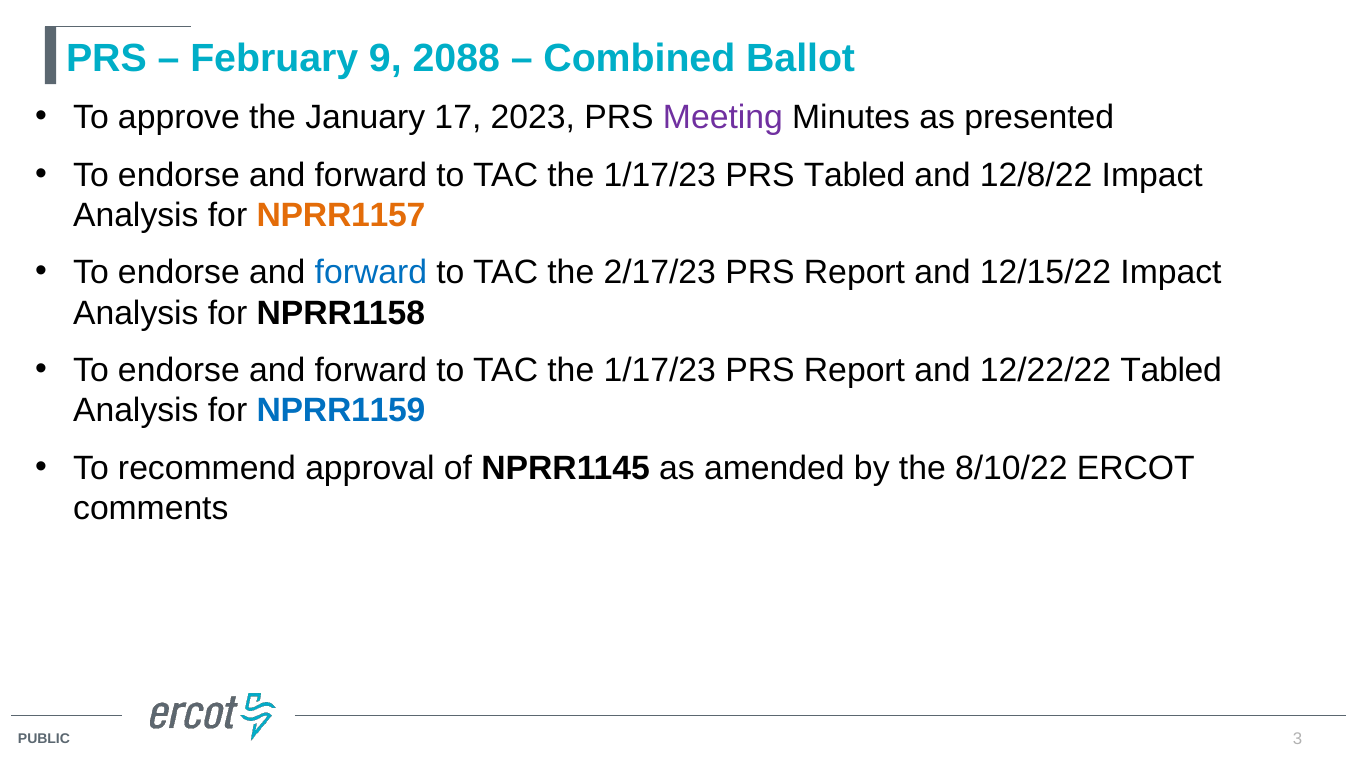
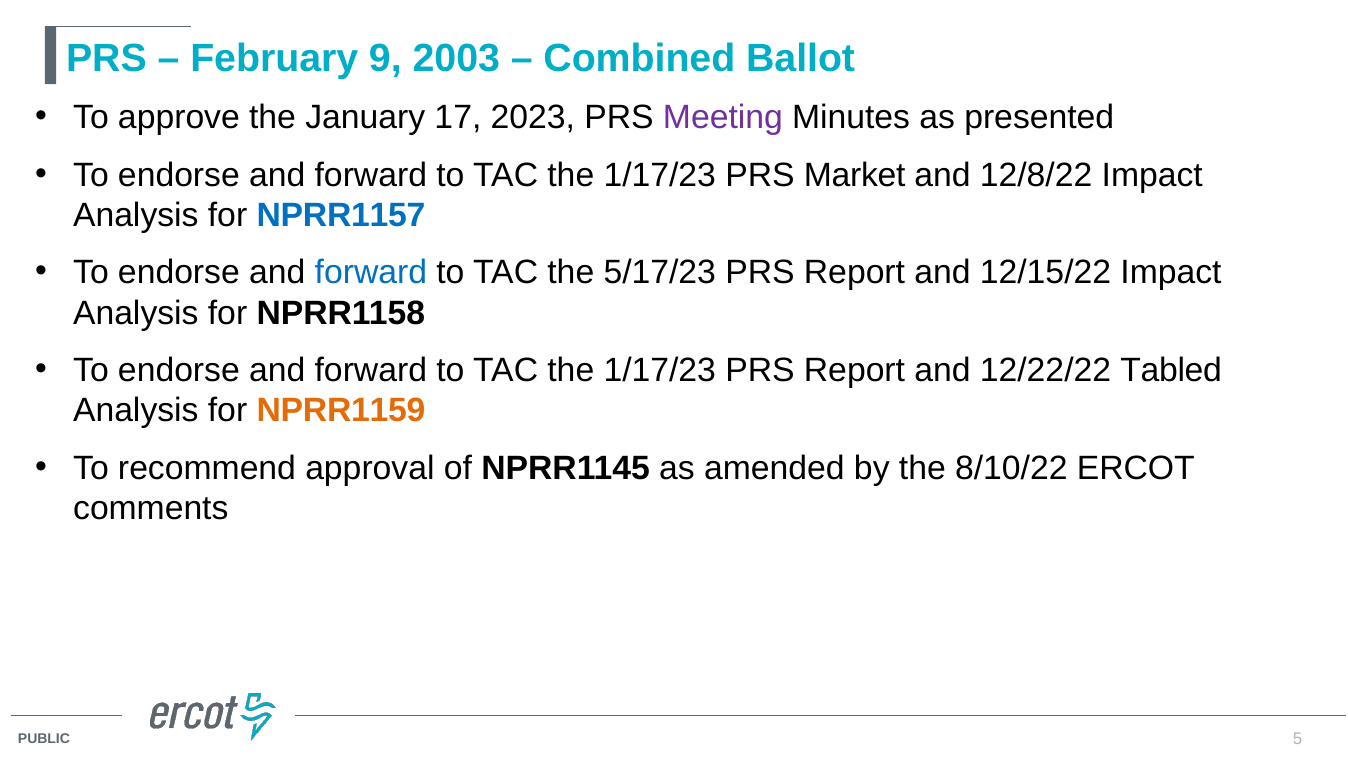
2088: 2088 -> 2003
PRS Tabled: Tabled -> Market
NPRR1157 colour: orange -> blue
2/17/23: 2/17/23 -> 5/17/23
NPRR1159 colour: blue -> orange
3: 3 -> 5
